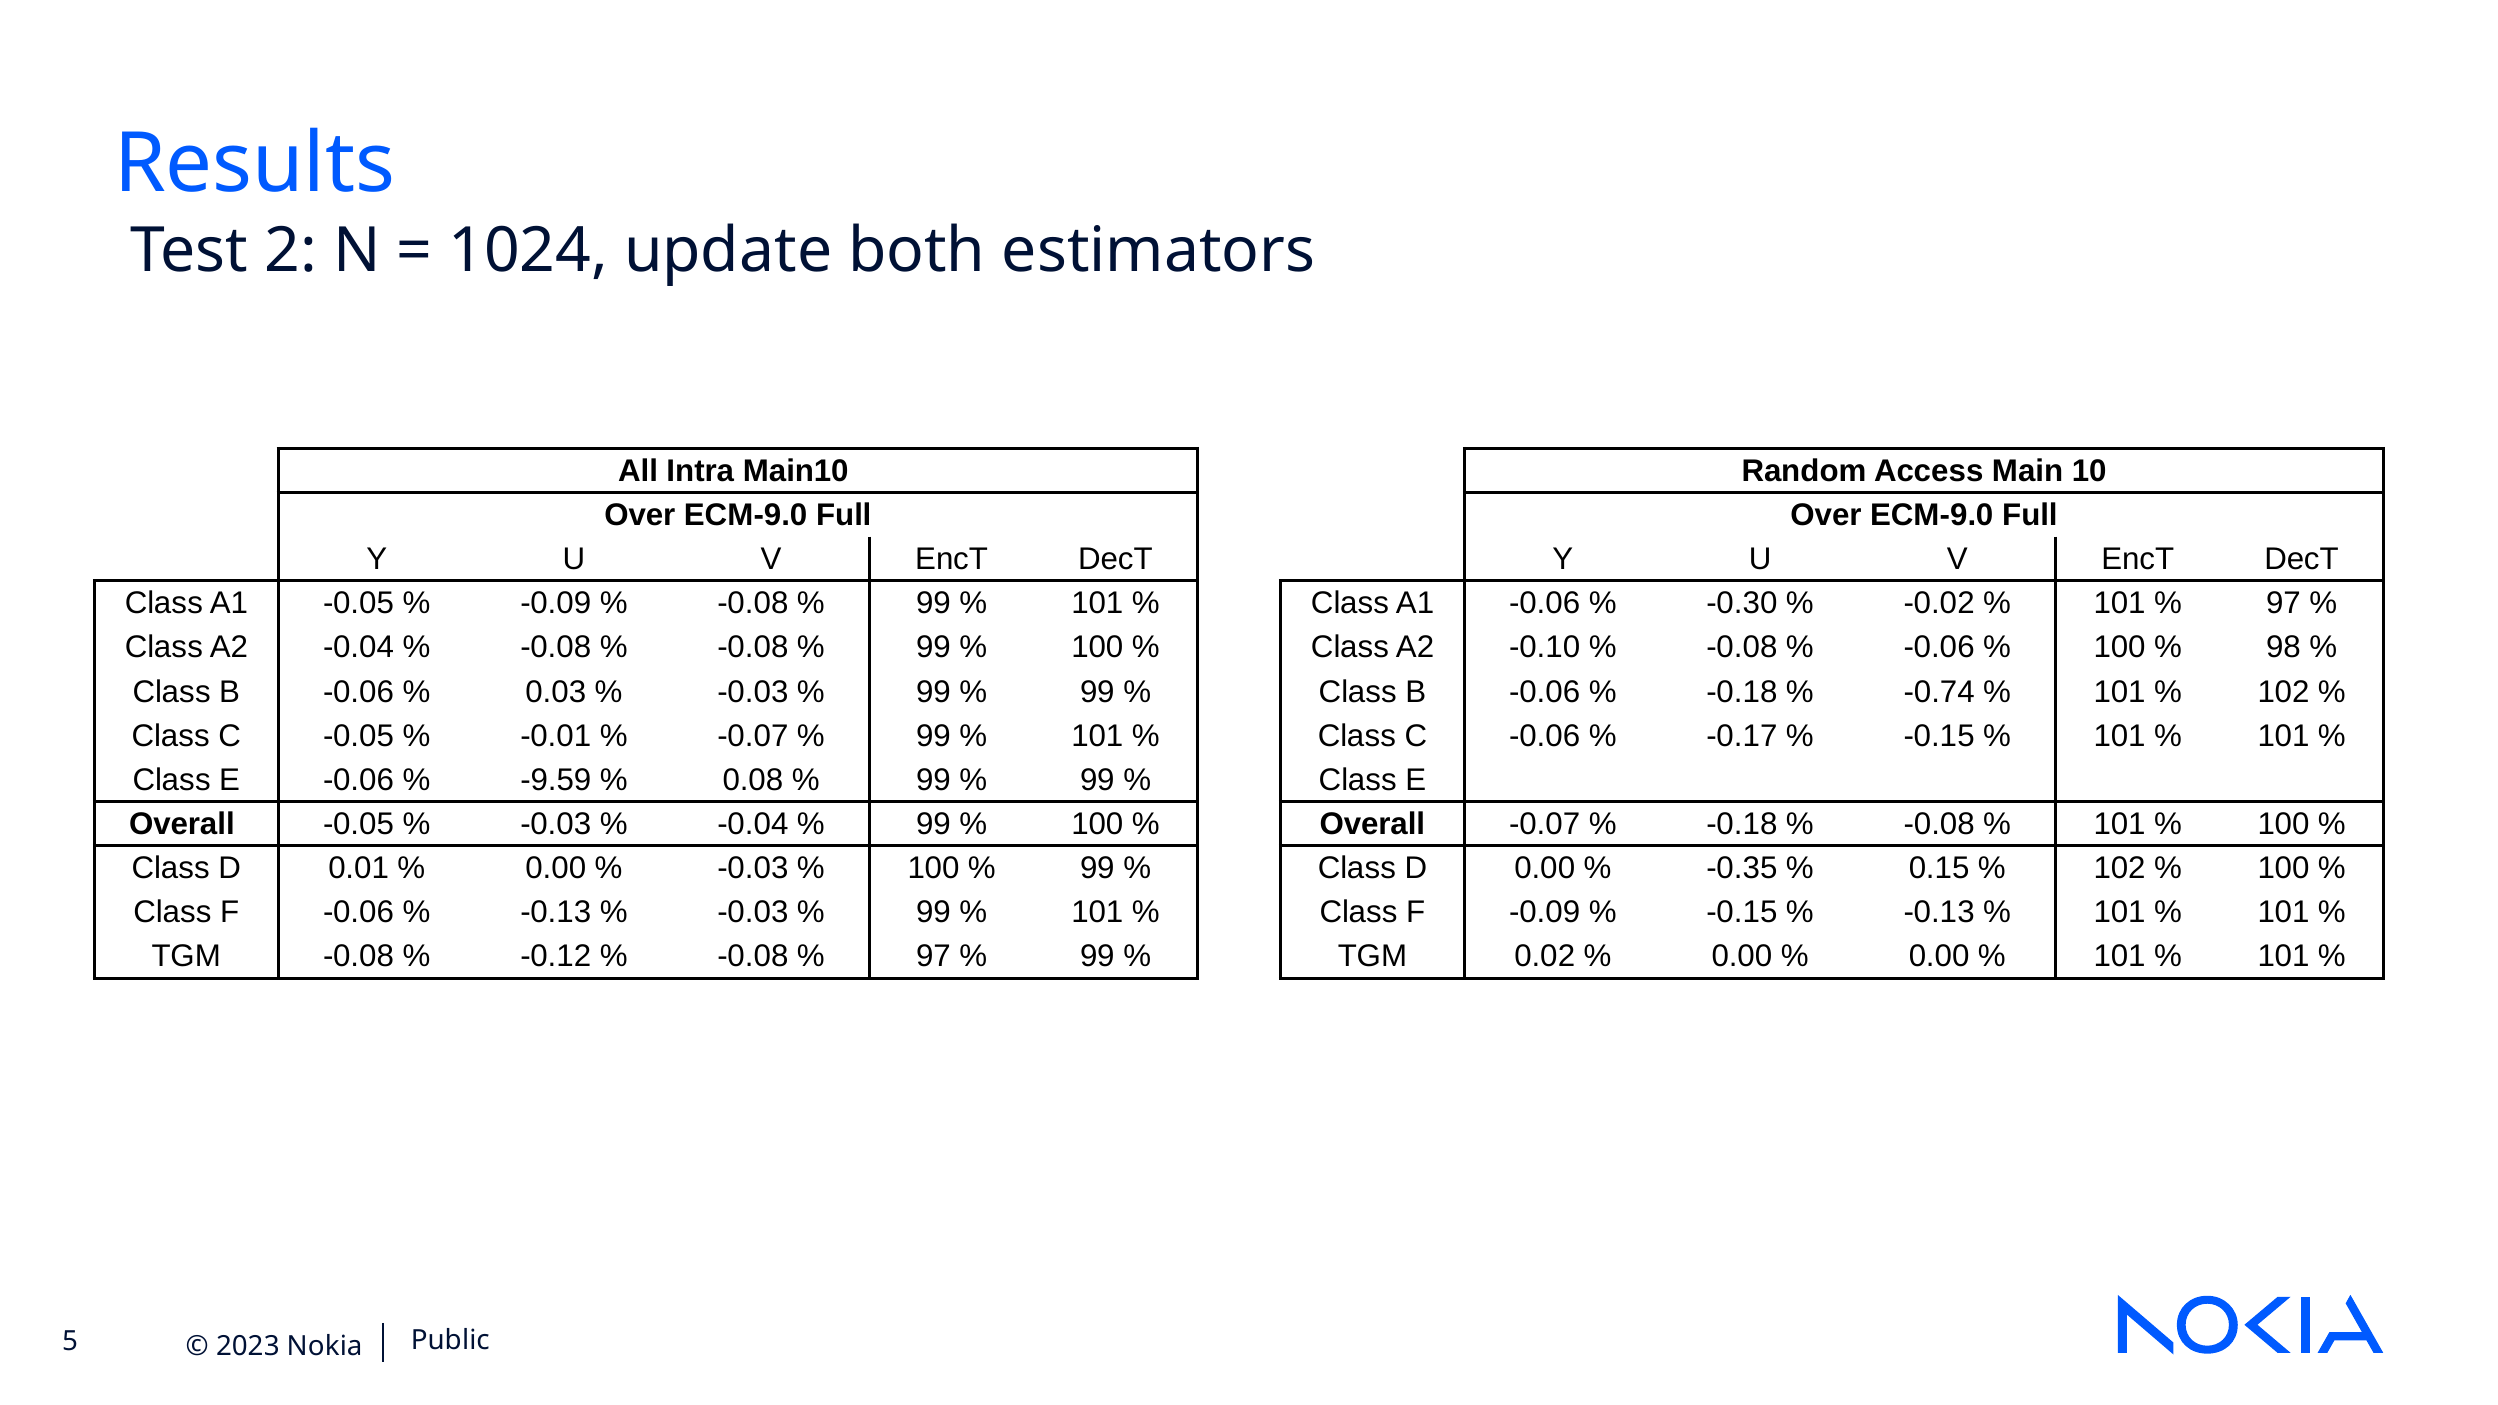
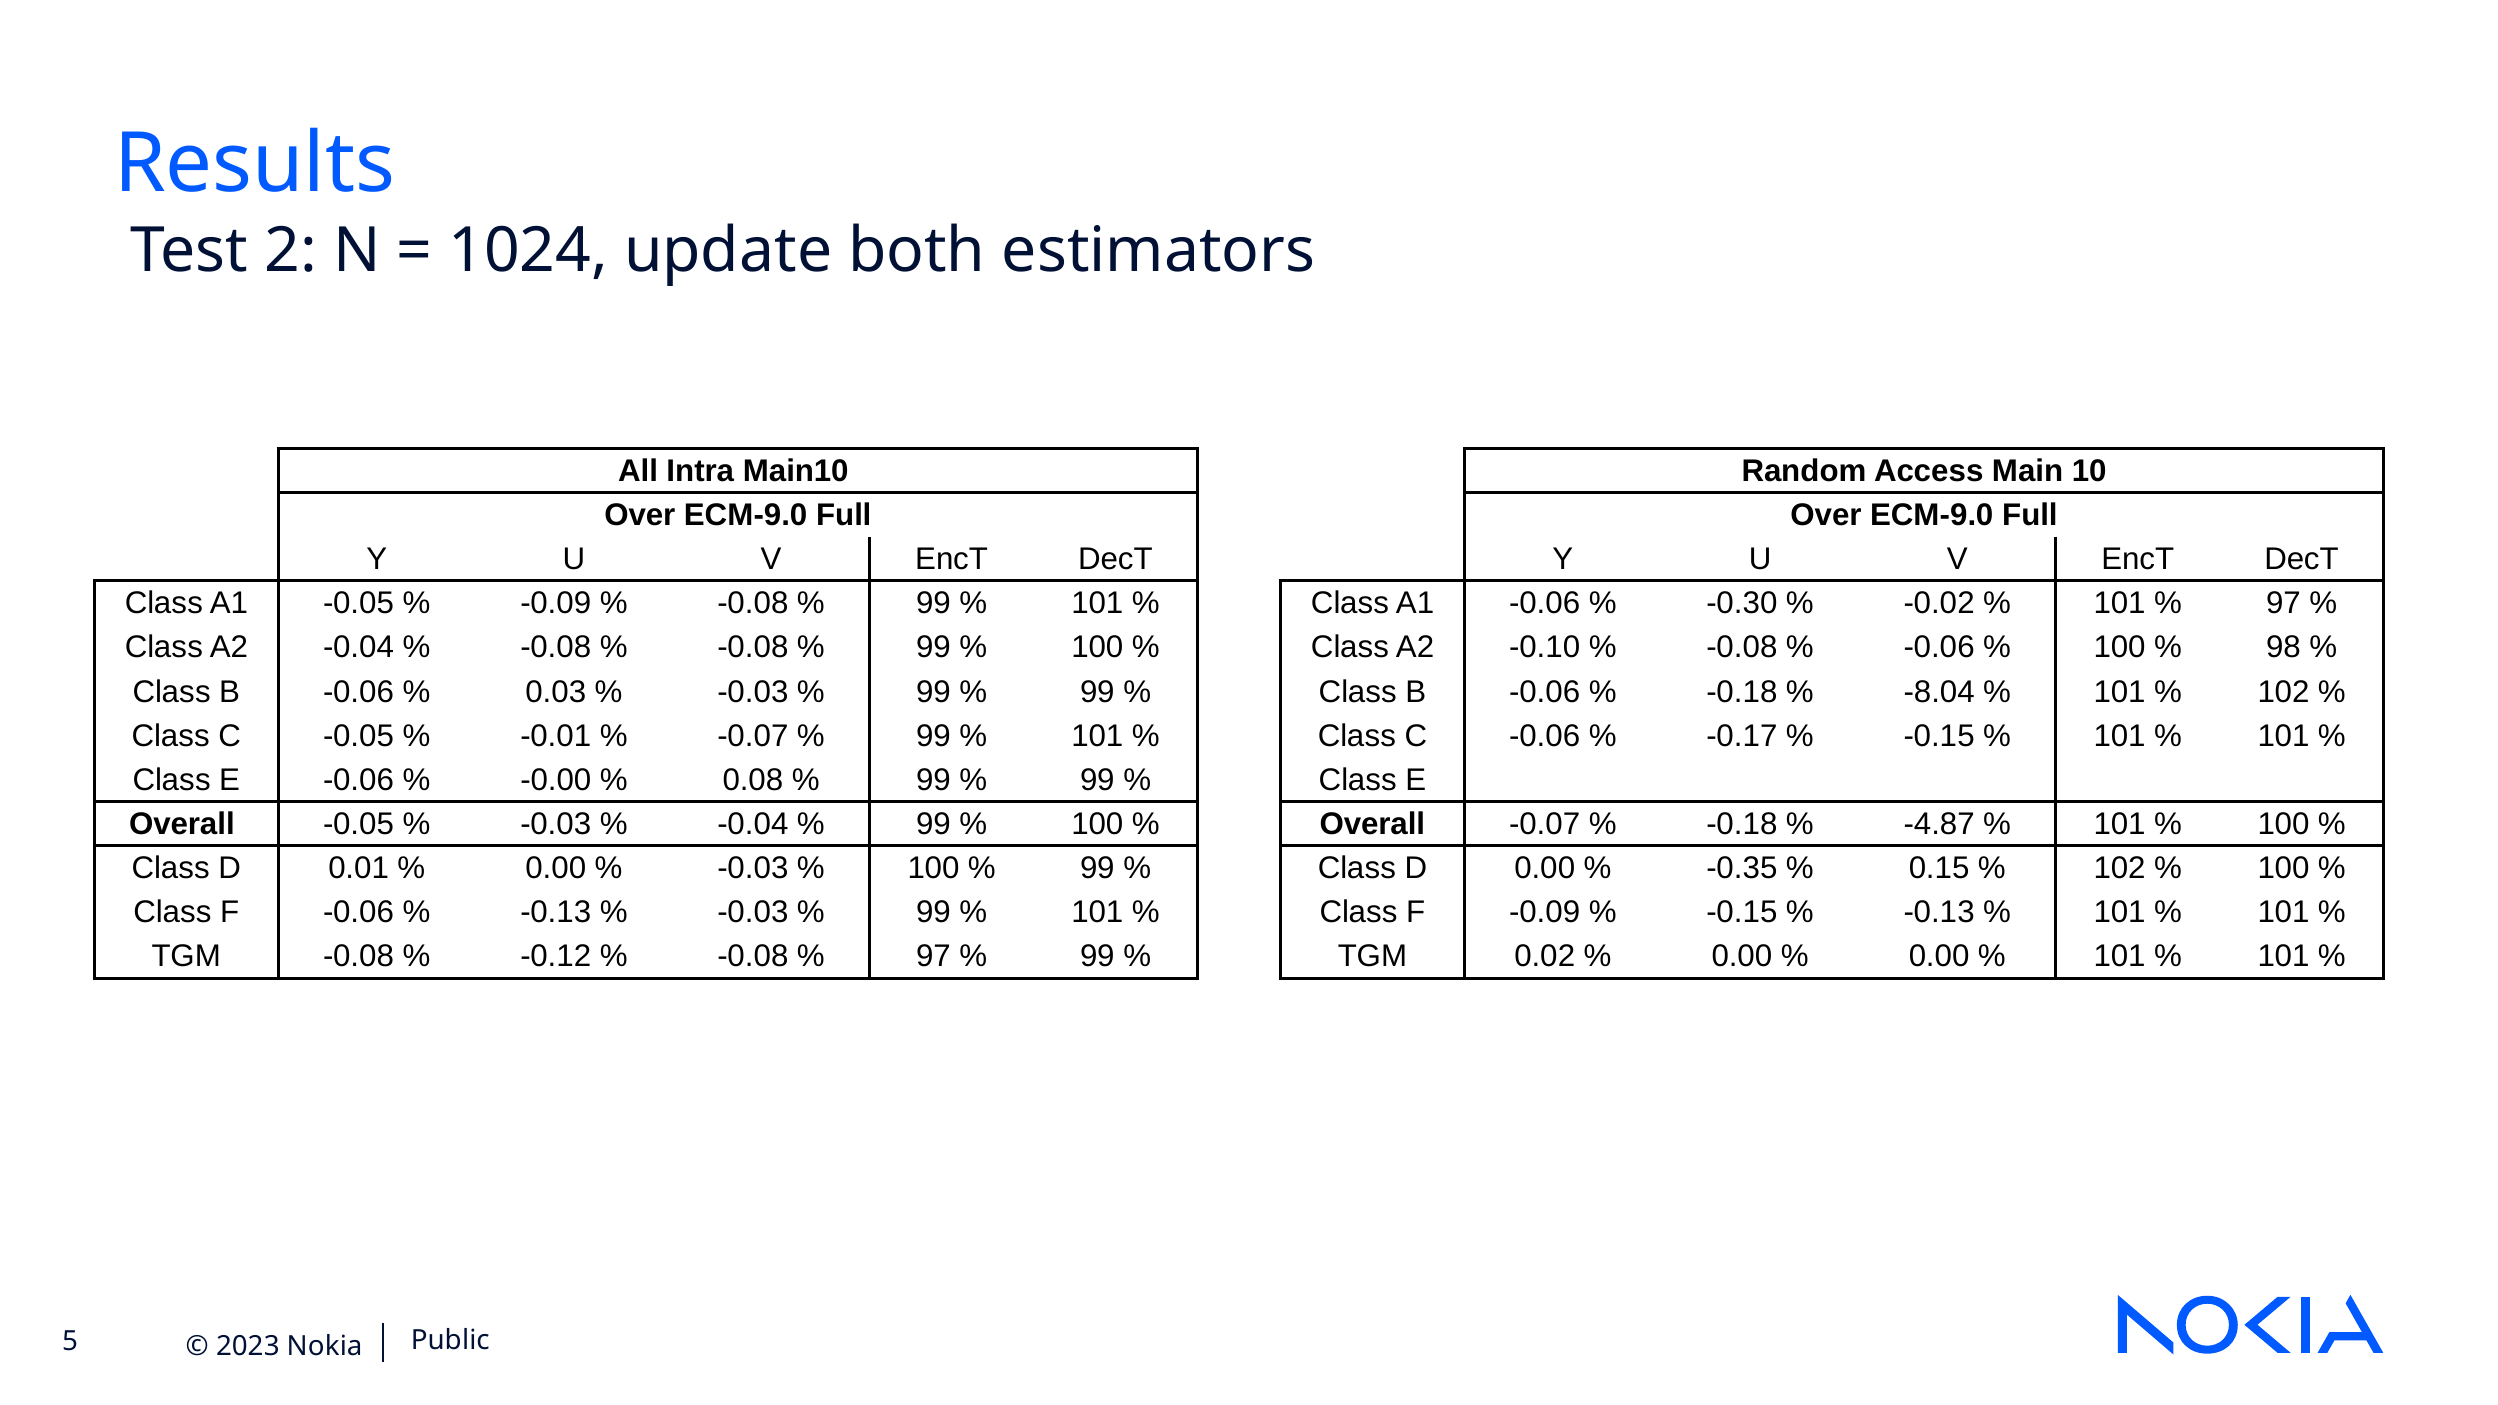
-0.74: -0.74 -> -8.04
-9.59: -9.59 -> -0.00
-0.08 at (1939, 824): -0.08 -> -4.87
